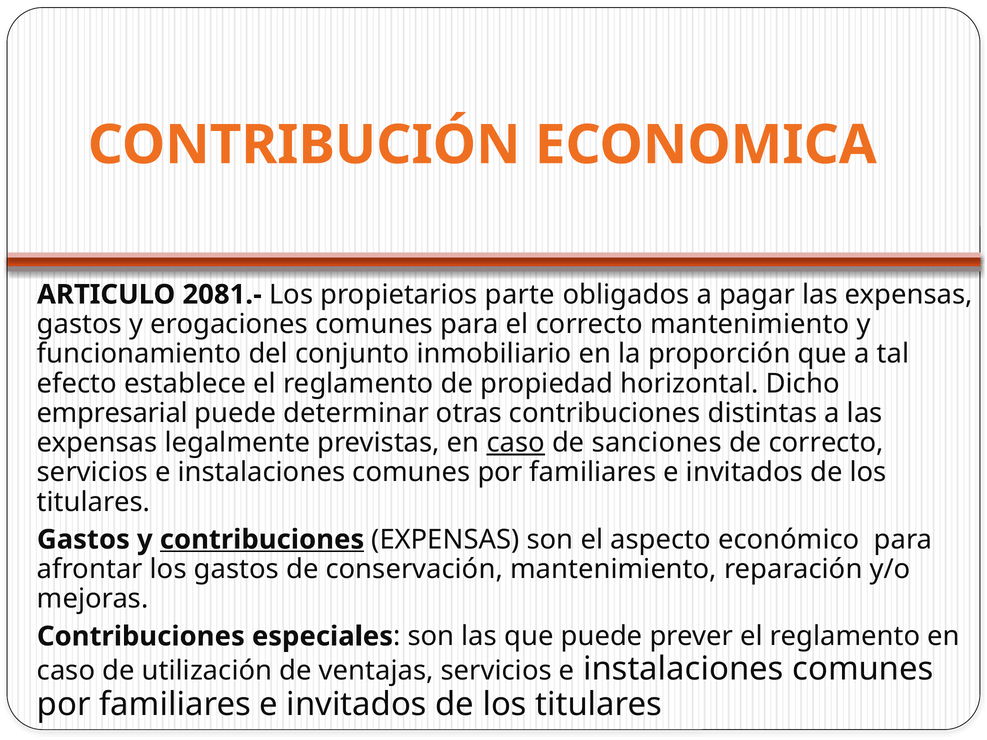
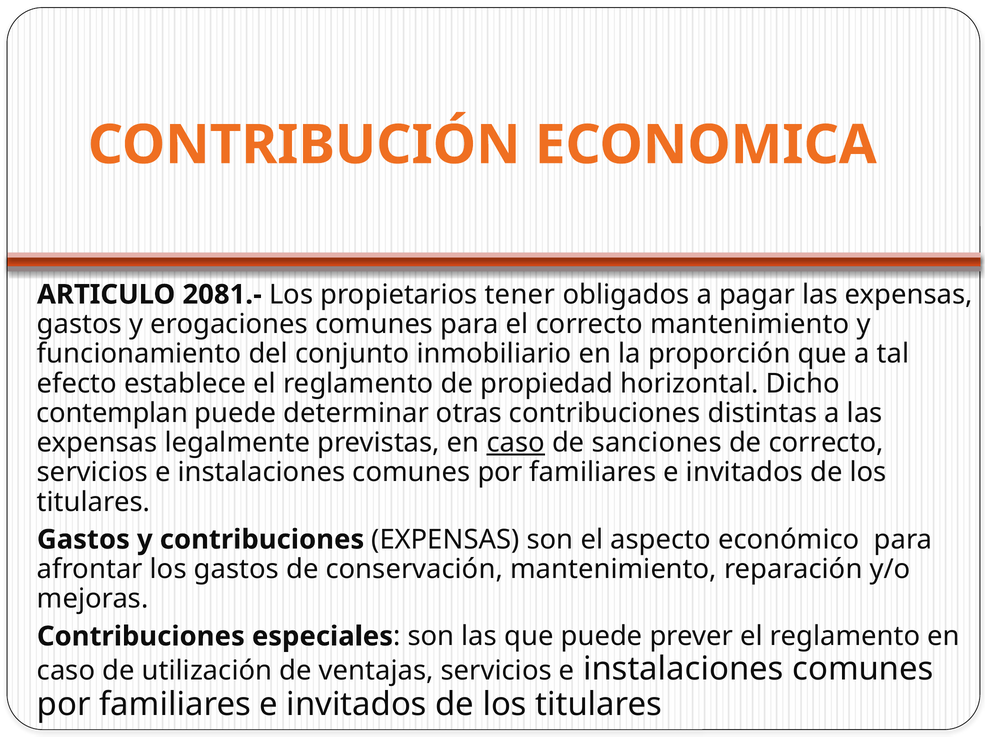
parte: parte -> tener
empresarial: empresarial -> contemplan
contribuciones at (262, 540) underline: present -> none
